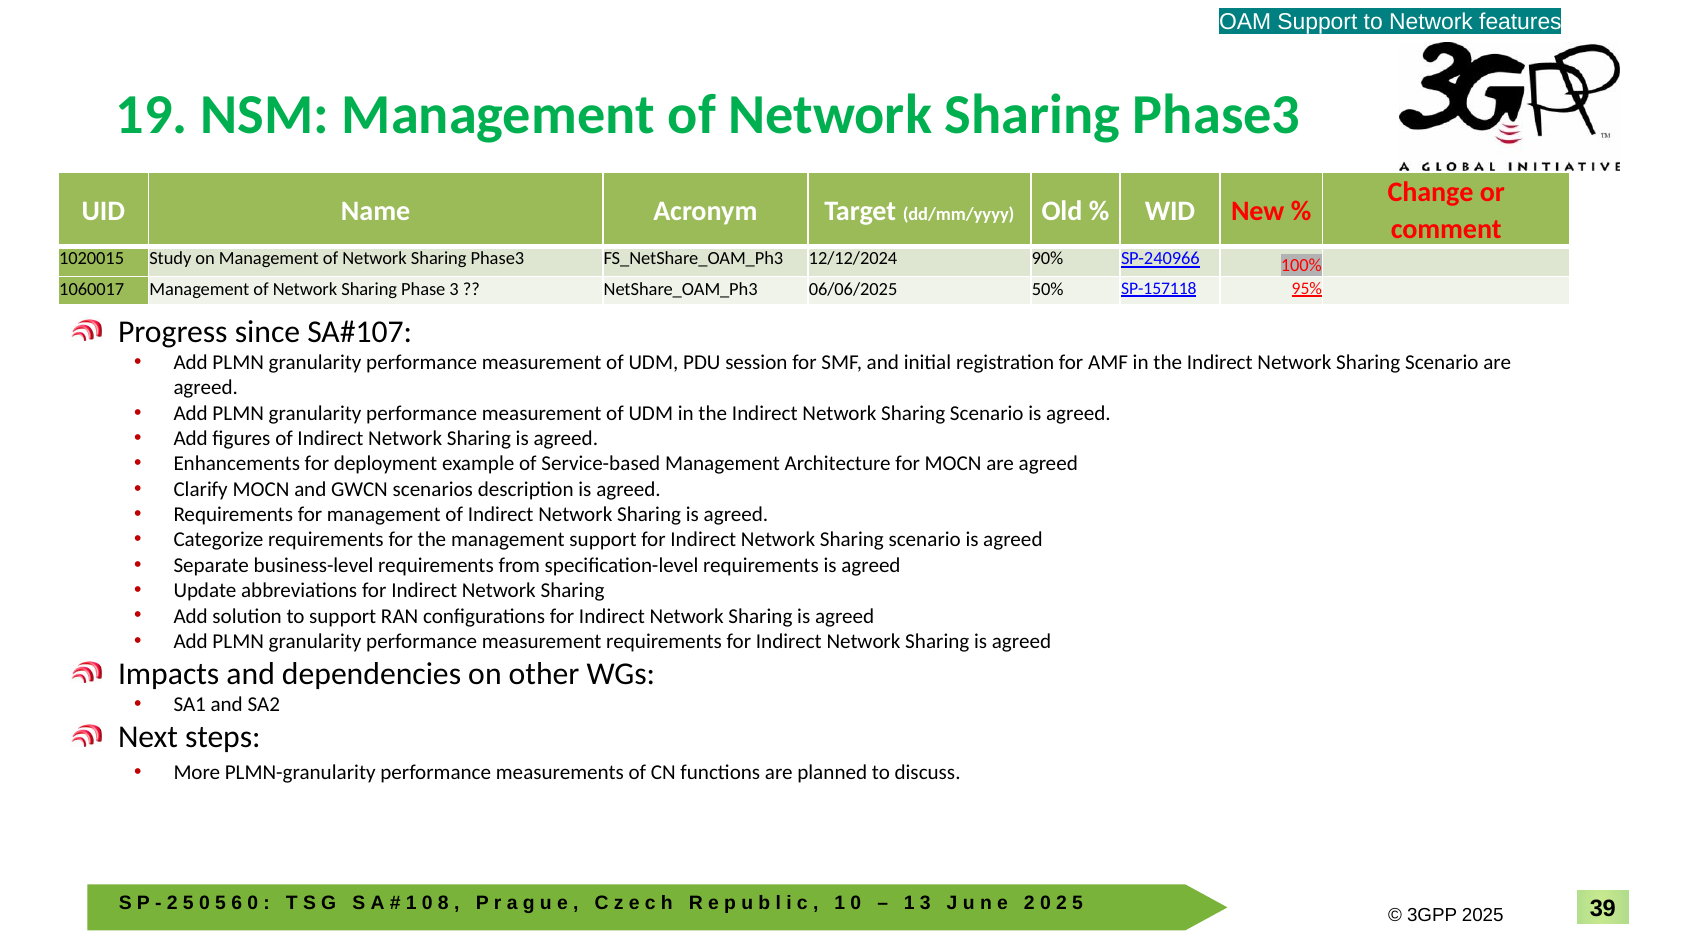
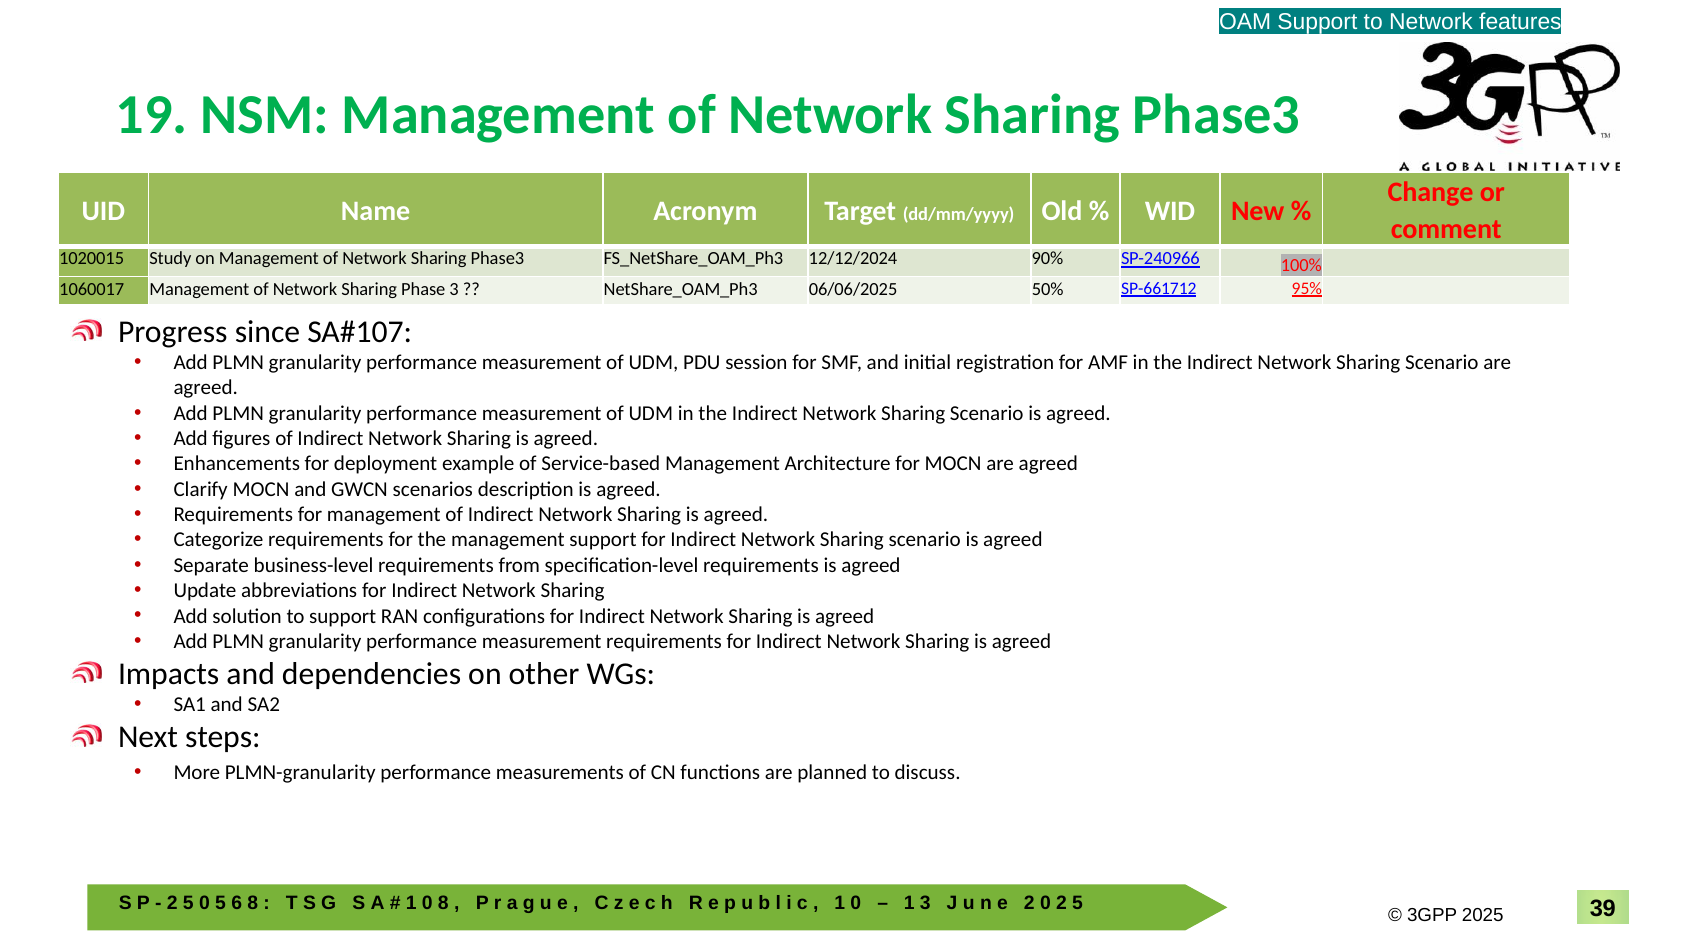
SP-157118: SP-157118 -> SP-661712
0 at (253, 903): 0 -> 8
